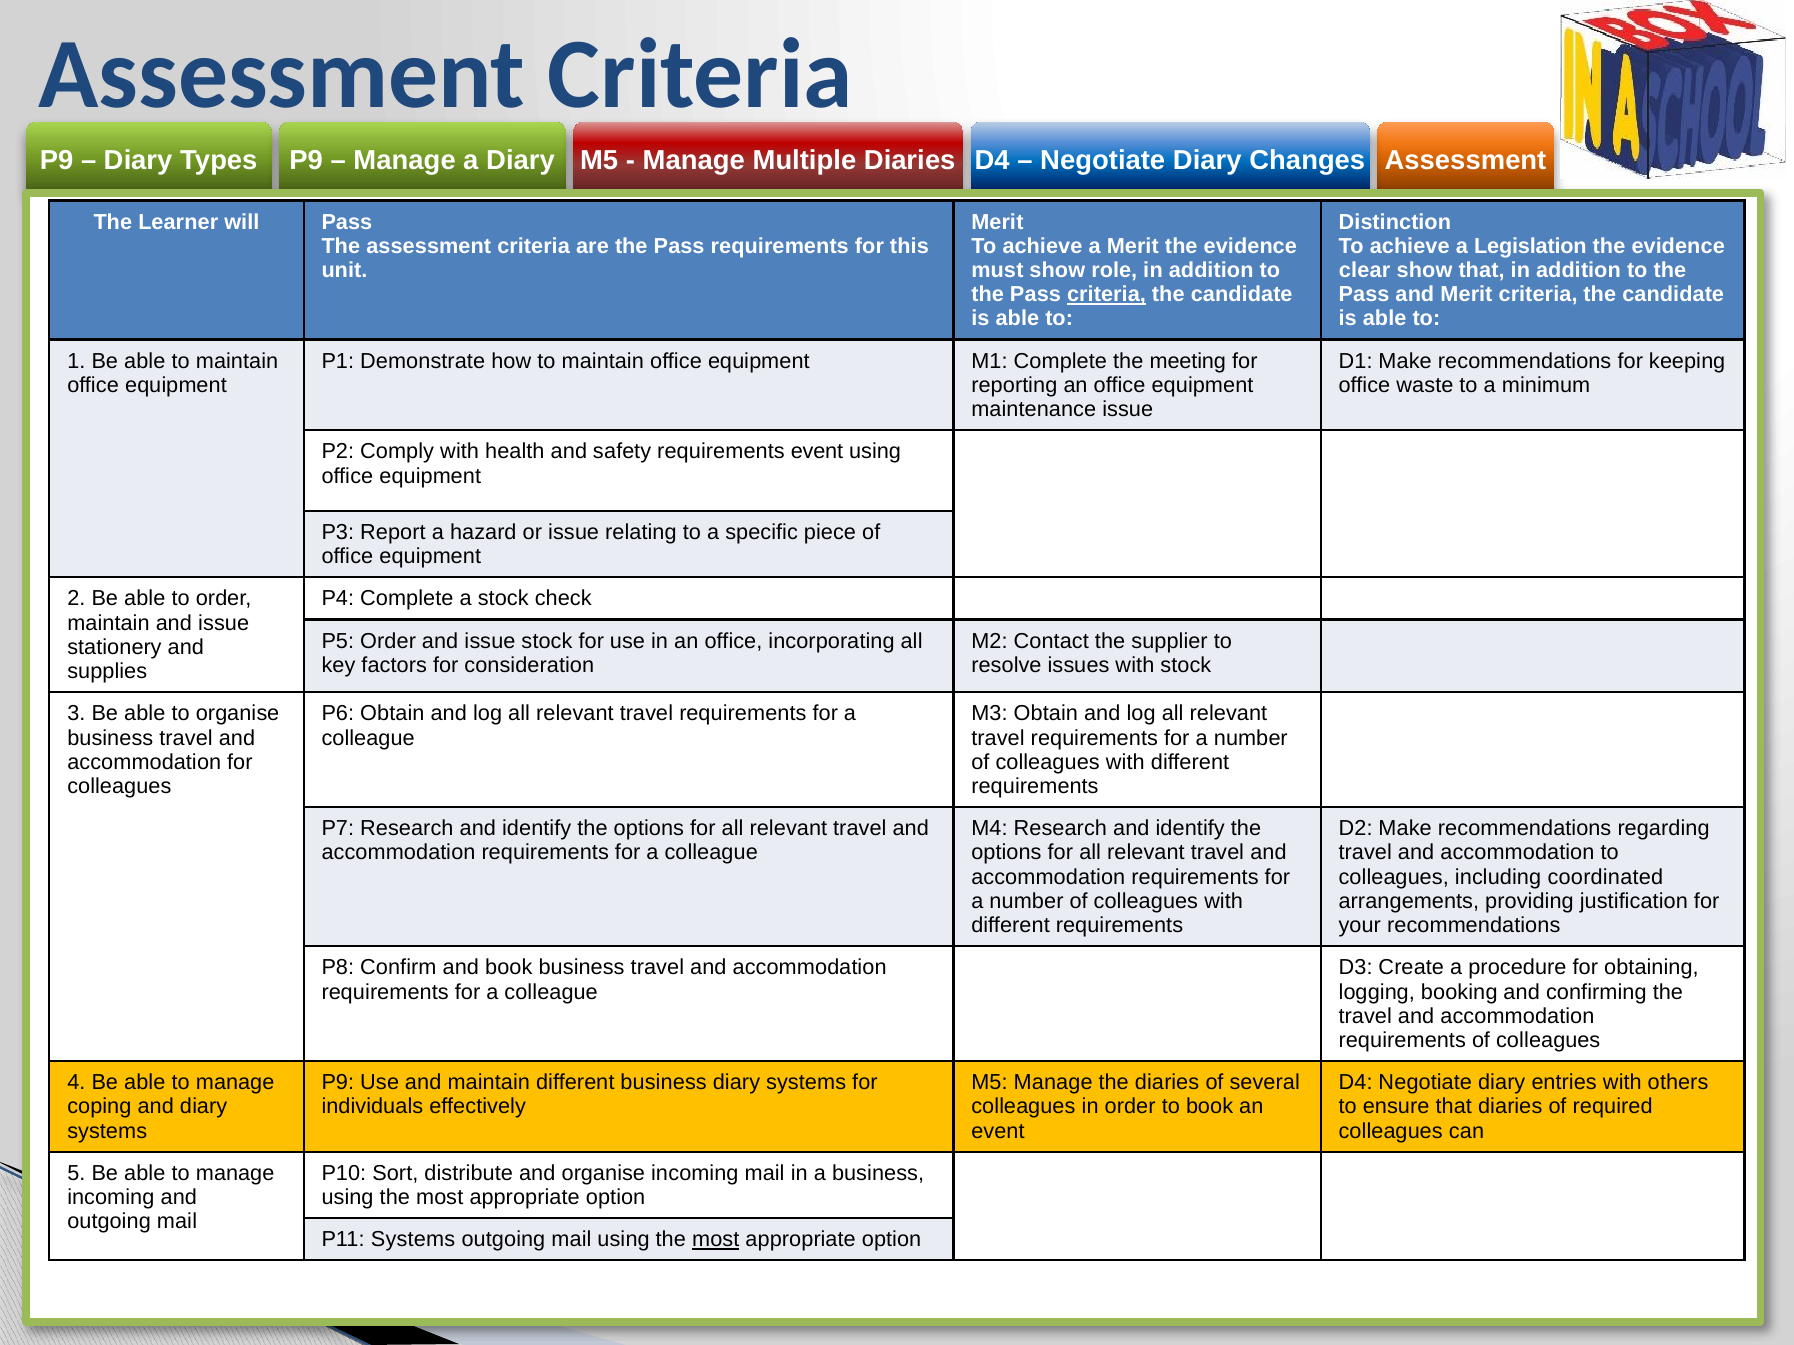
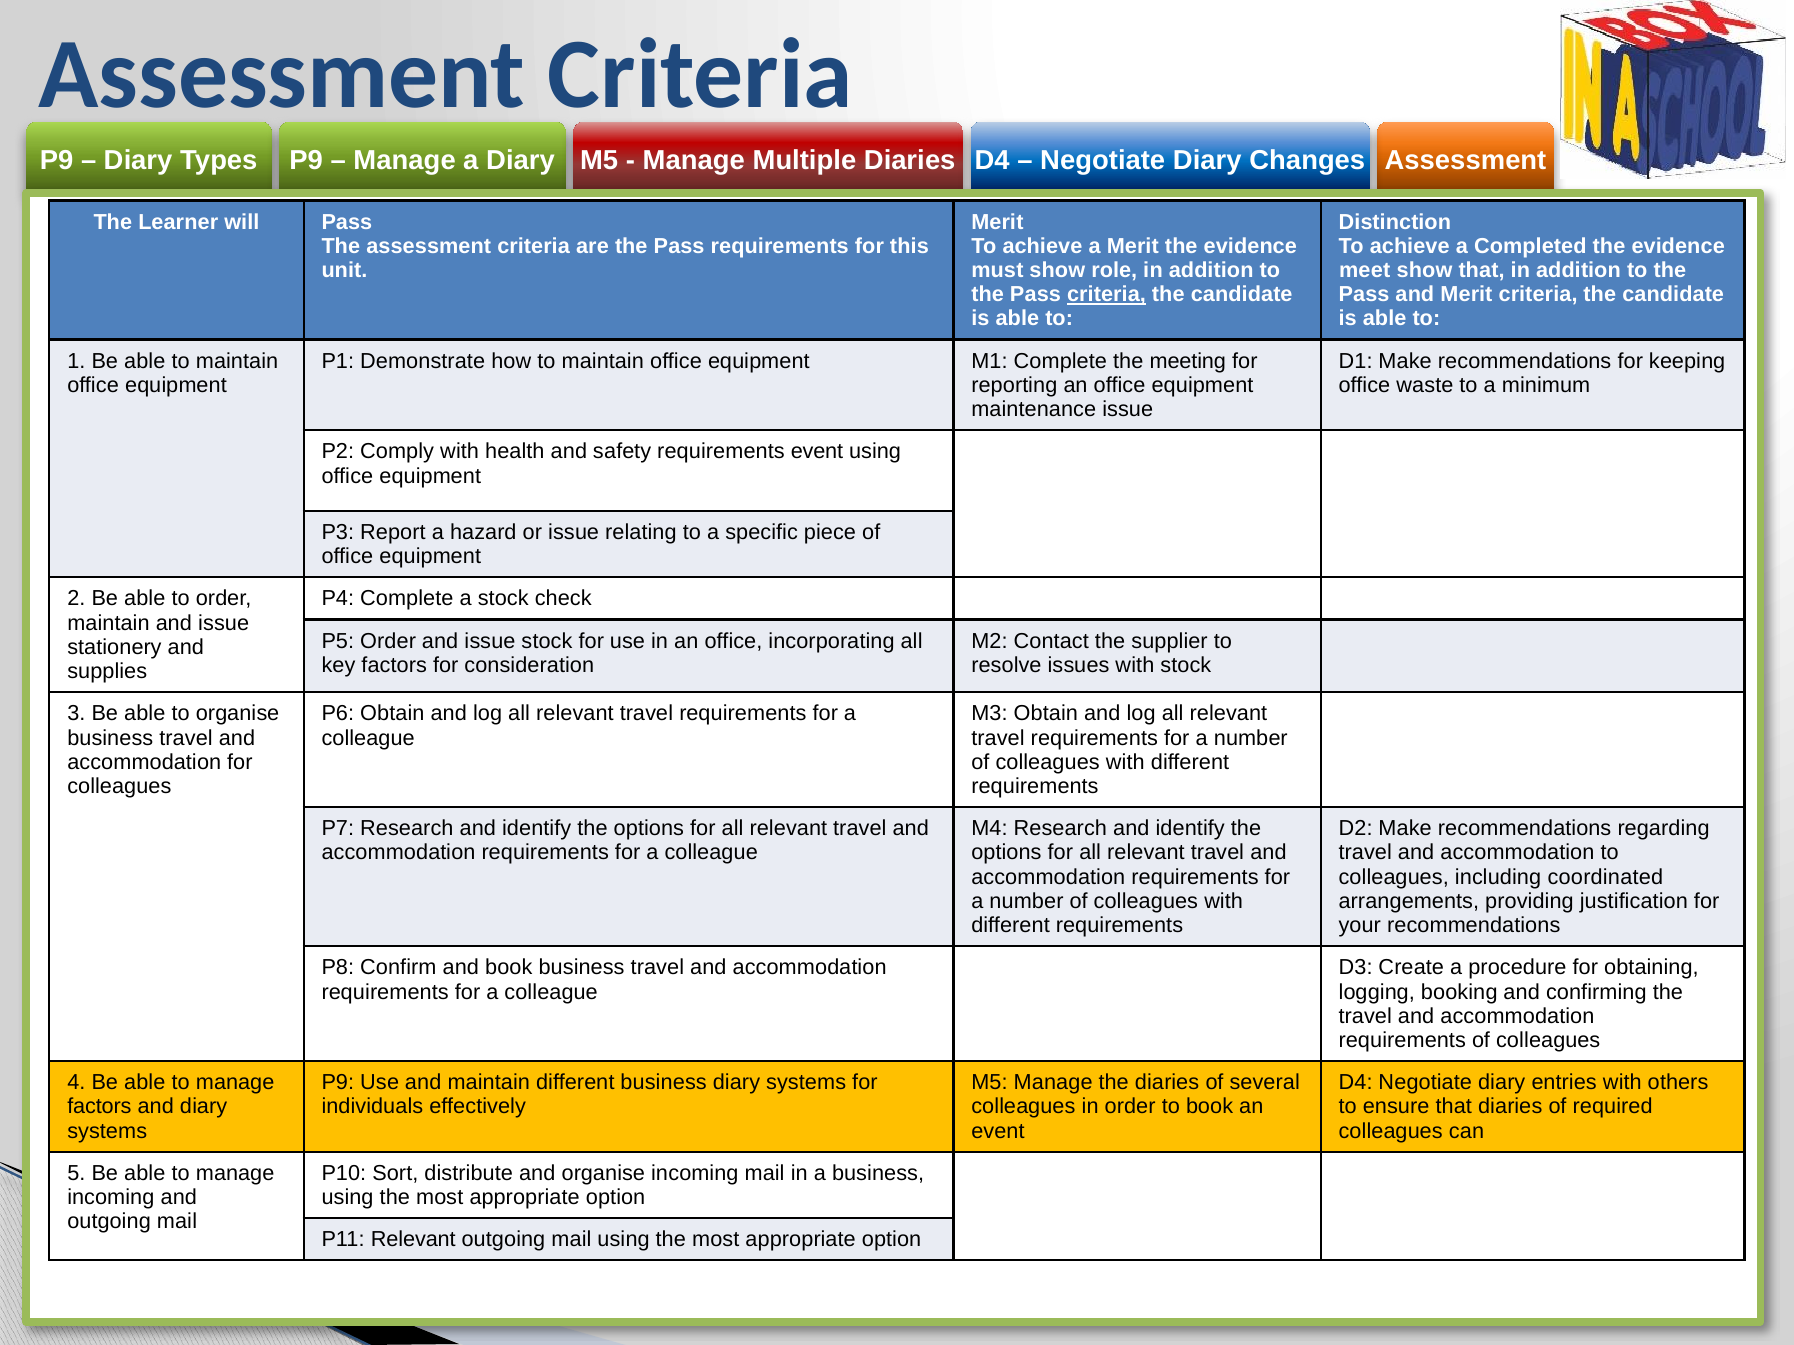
Legislation: Legislation -> Completed
clear: clear -> meet
coping at (99, 1107): coping -> factors
P11 Systems: Systems -> Relevant
most at (716, 1240) underline: present -> none
